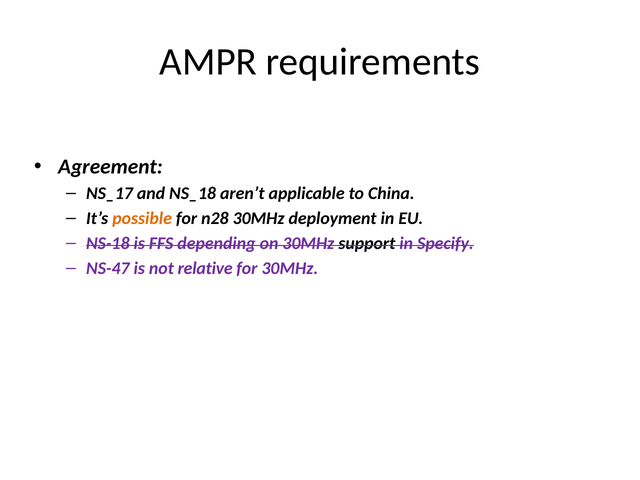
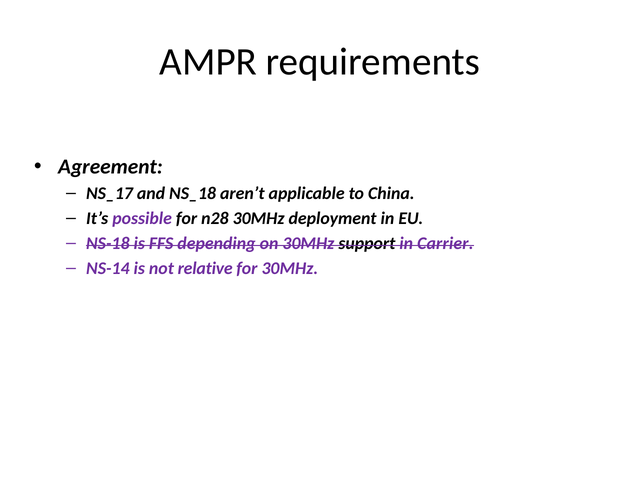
possible colour: orange -> purple
Specify: Specify -> Carrier
NS-47: NS-47 -> NS-14
